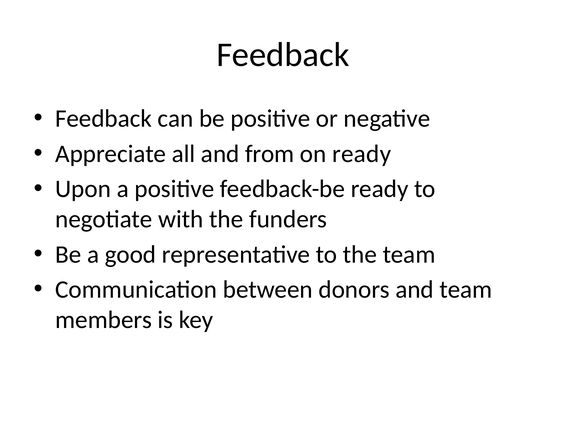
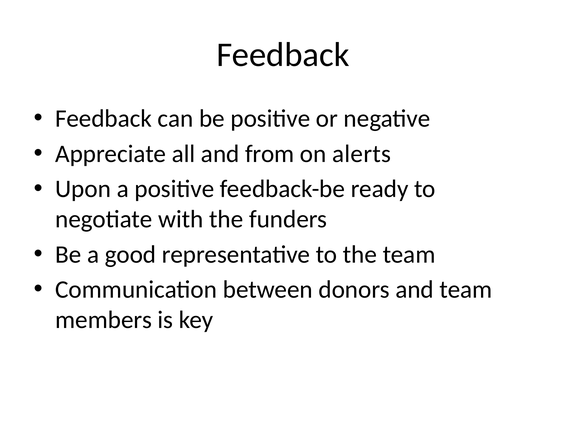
on ready: ready -> alerts
